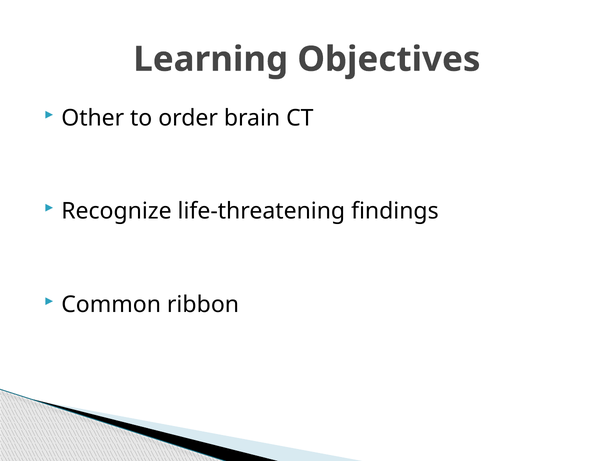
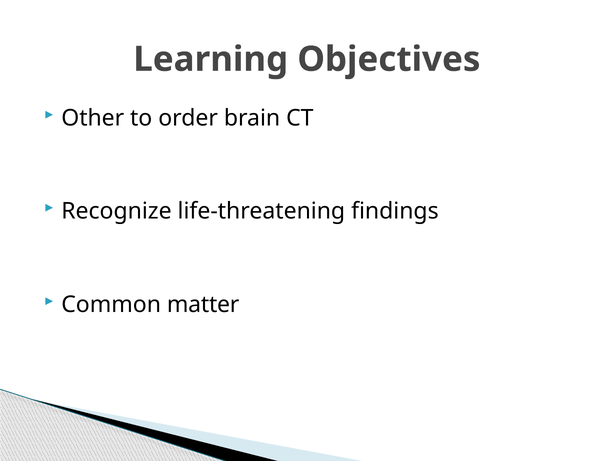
ribbon: ribbon -> matter
